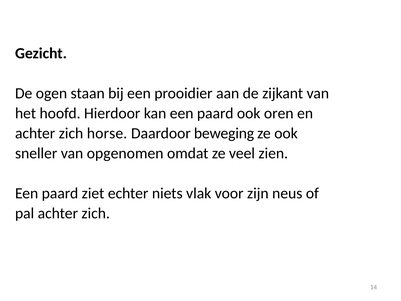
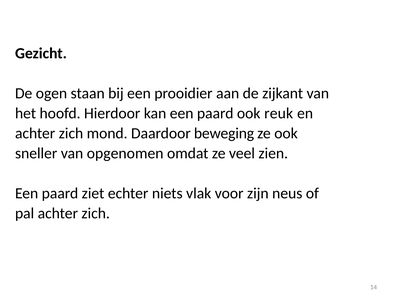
oren: oren -> reuk
horse: horse -> mond
